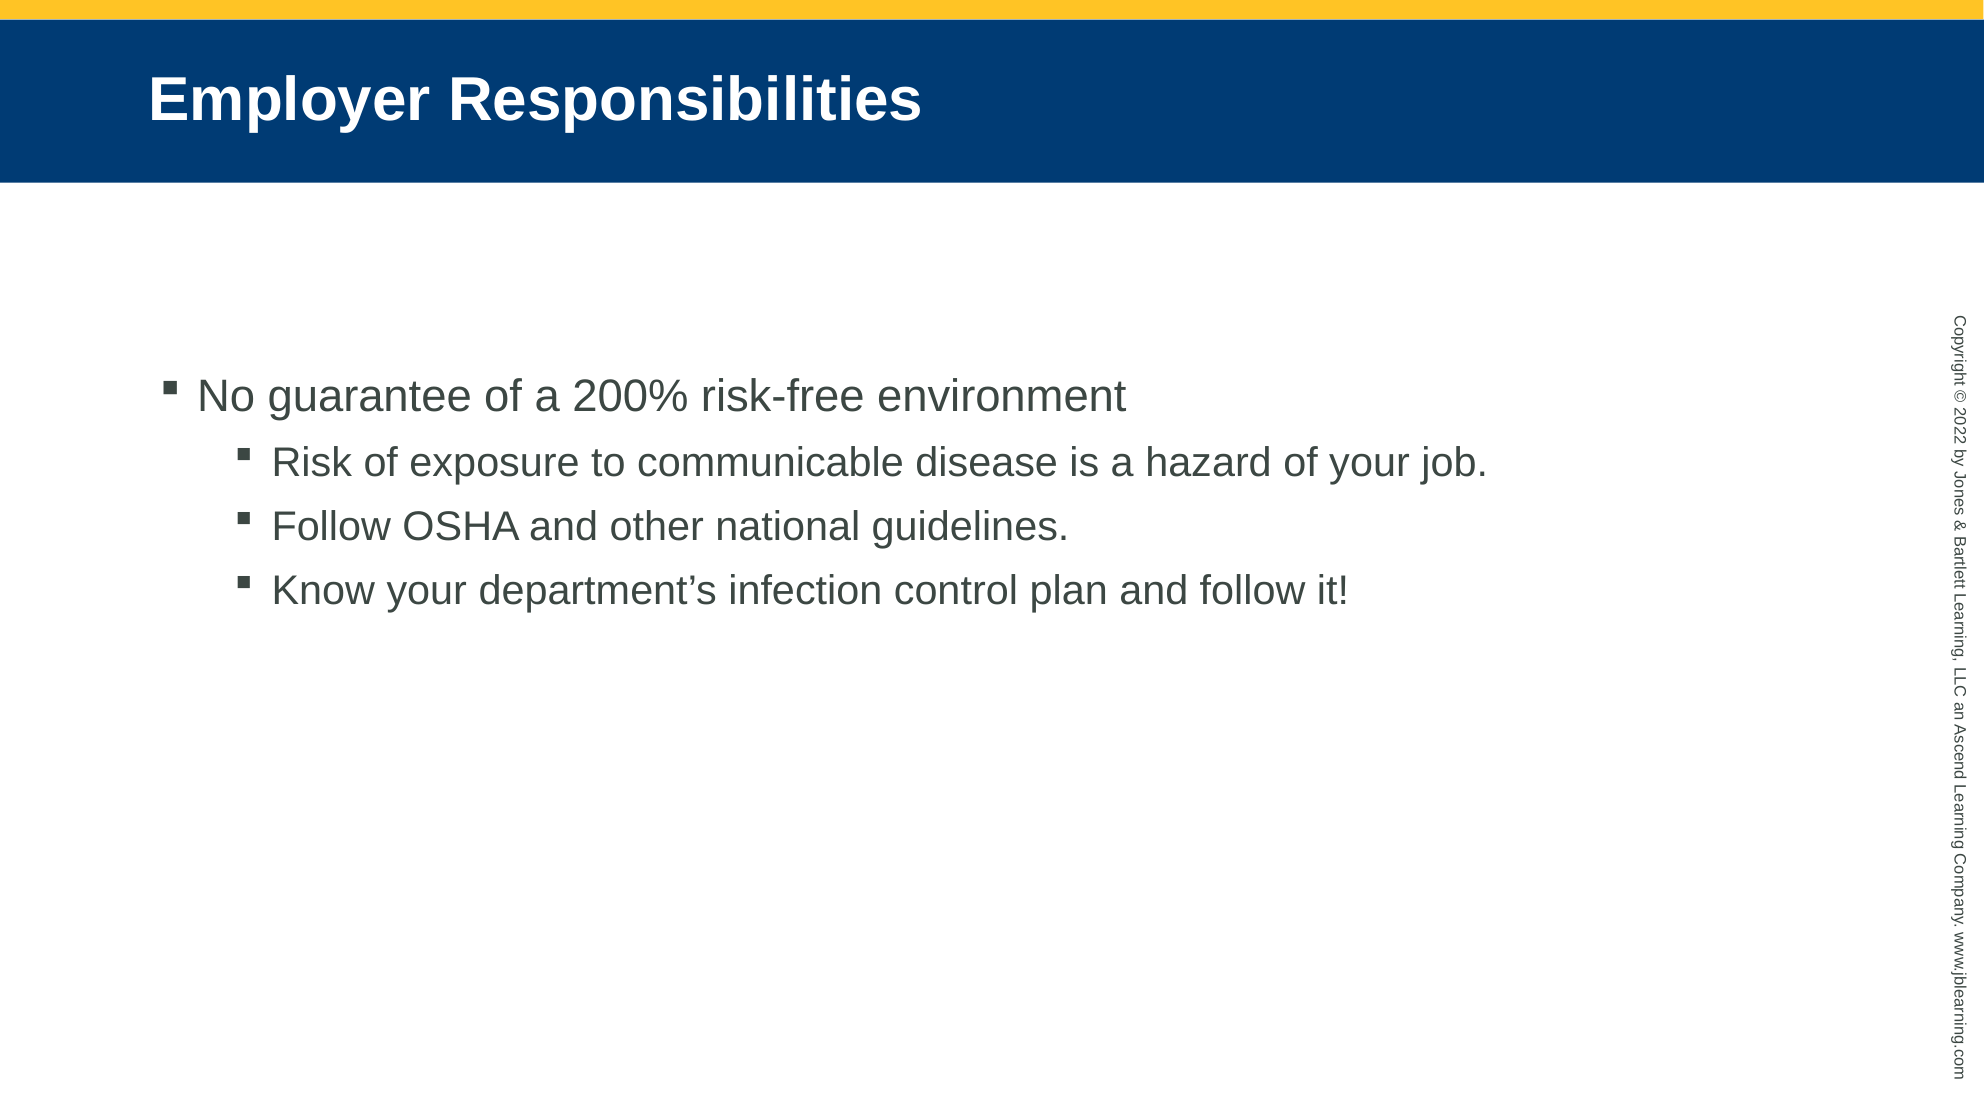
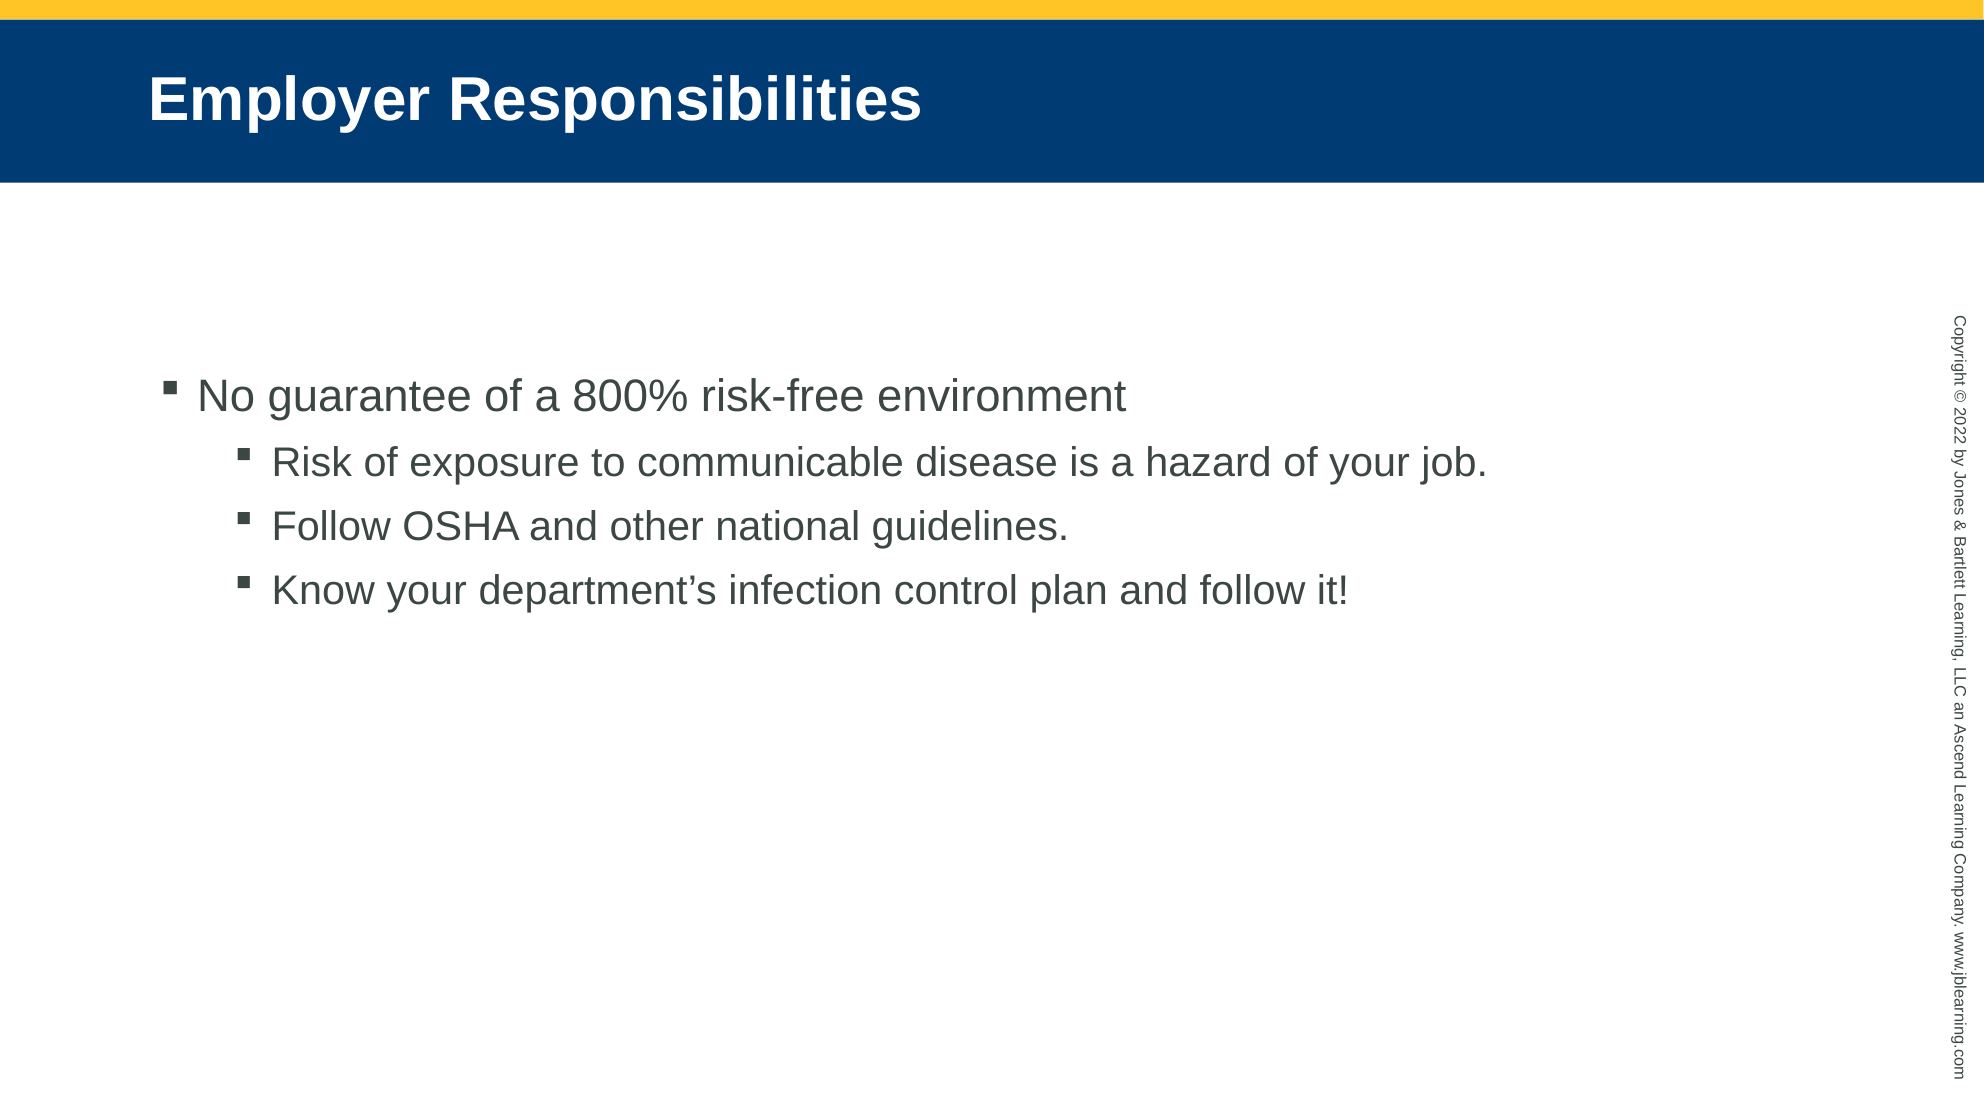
200%: 200% -> 800%
